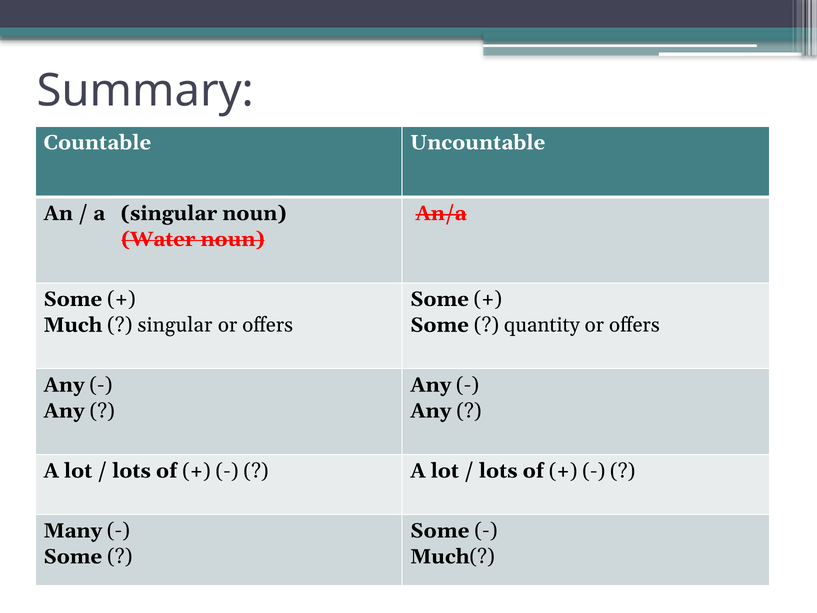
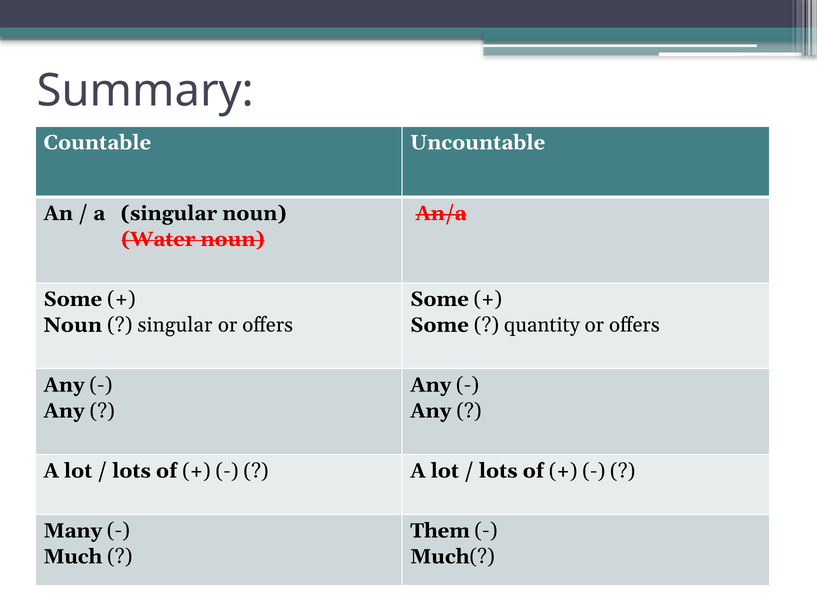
Much at (73, 325): Much -> Noun
Some at (440, 531): Some -> Them
Some at (73, 556): Some -> Much
